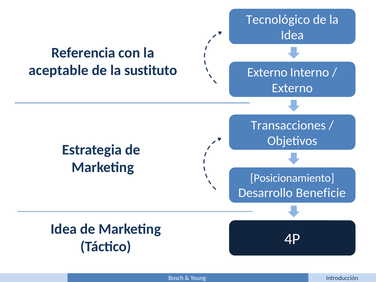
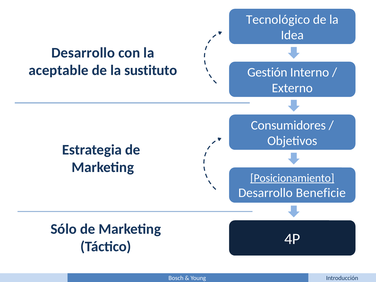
Referencia at (83, 53): Referencia -> Desarrollo
Externo at (267, 72): Externo -> Gestión
Transacciones: Transacciones -> Consumidores
Posicionamiento underline: none -> present
Idea at (64, 229): Idea -> Sólo
